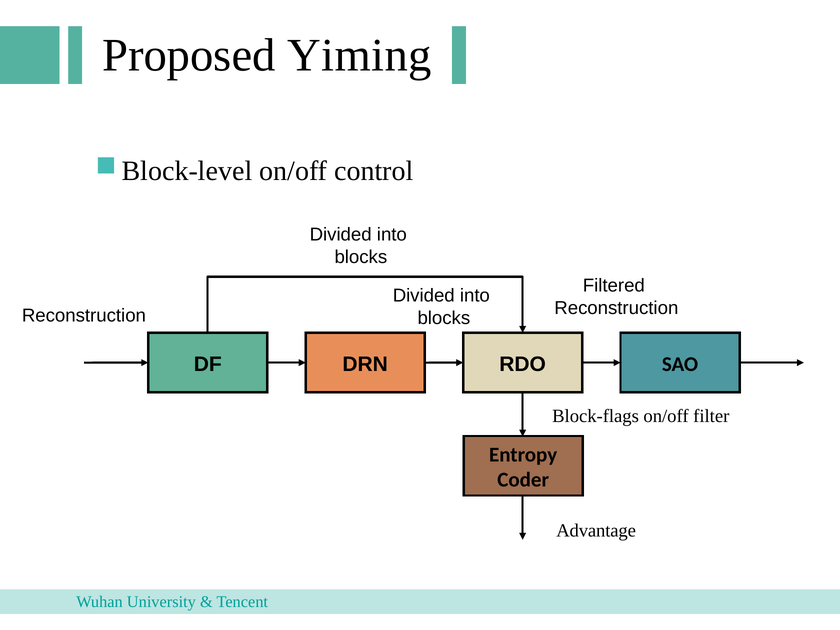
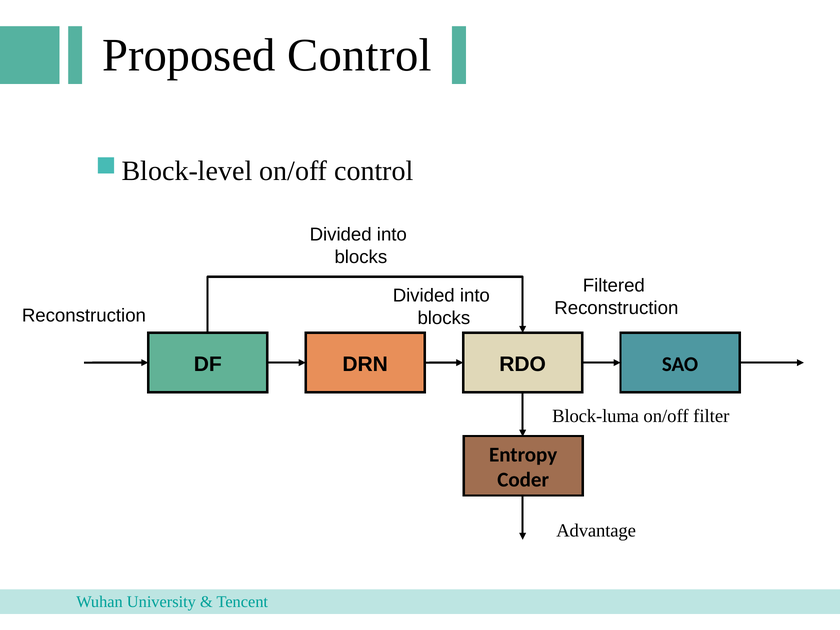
Proposed Yiming: Yiming -> Control
Block-flags: Block-flags -> Block-luma
